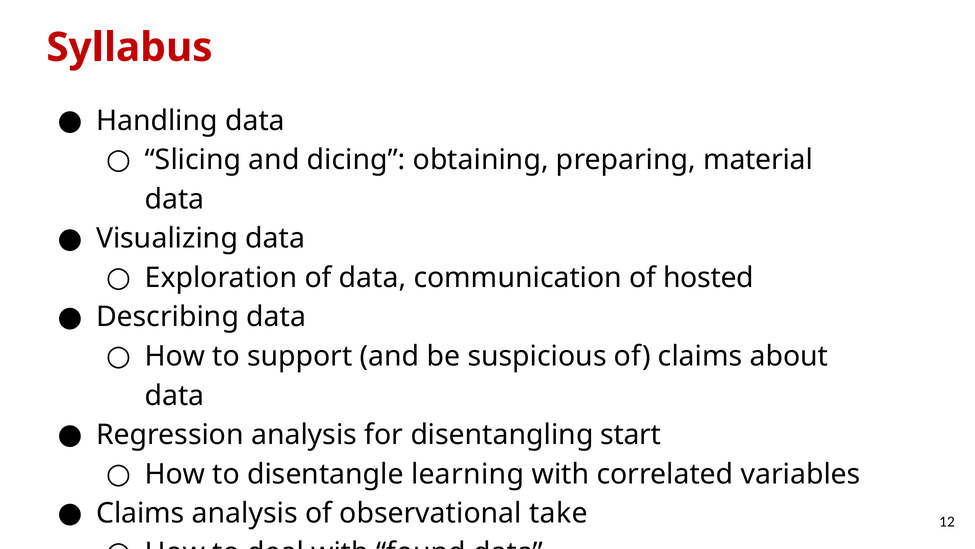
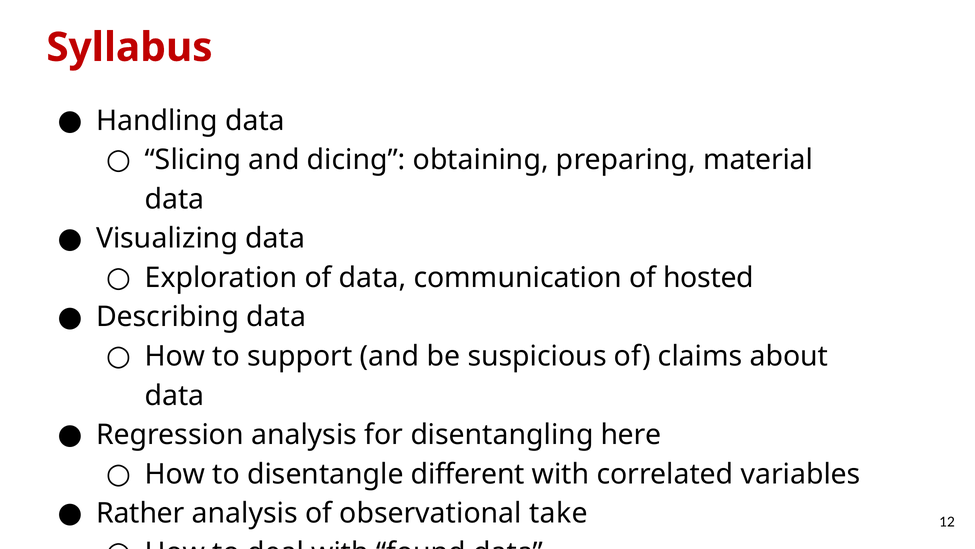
start: start -> here
learning: learning -> different
Claims at (140, 513): Claims -> Rather
